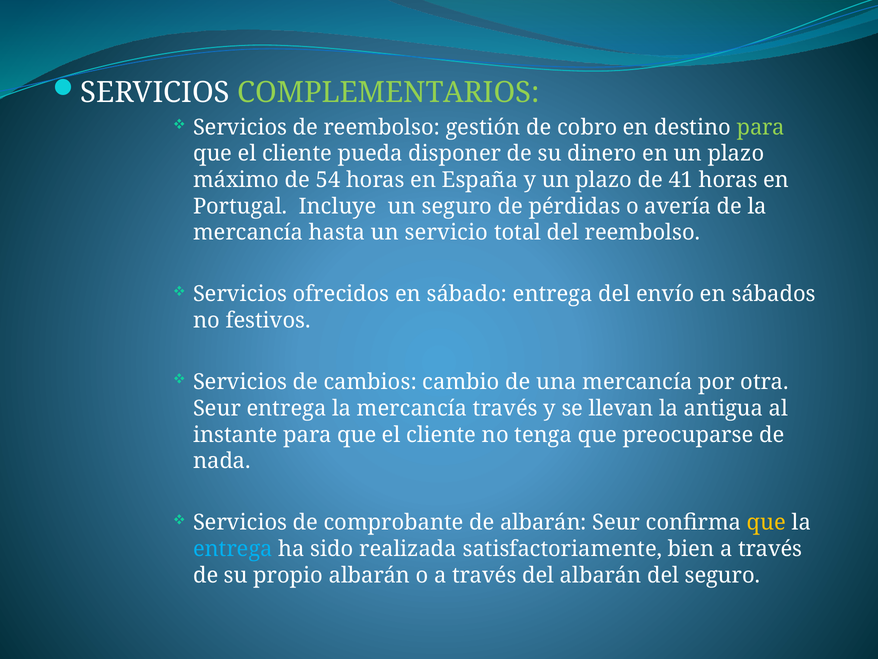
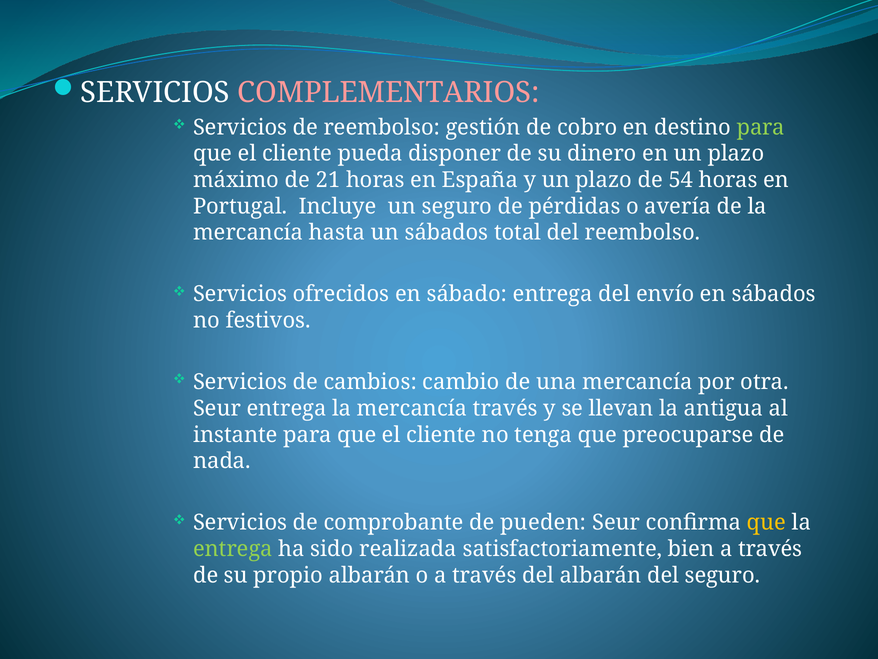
COMPLEMENTARIOS colour: light green -> pink
54: 54 -> 21
41: 41 -> 54
un servicio: servicio -> sábados
de albarán: albarán -> pueden
entrega at (233, 549) colour: light blue -> light green
